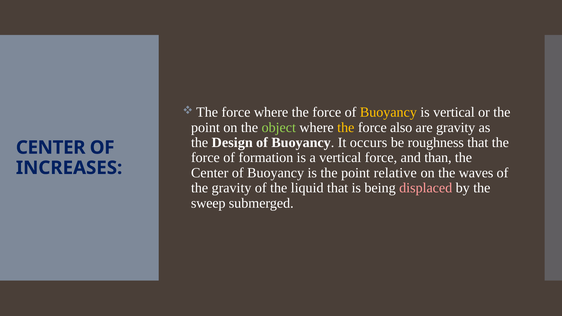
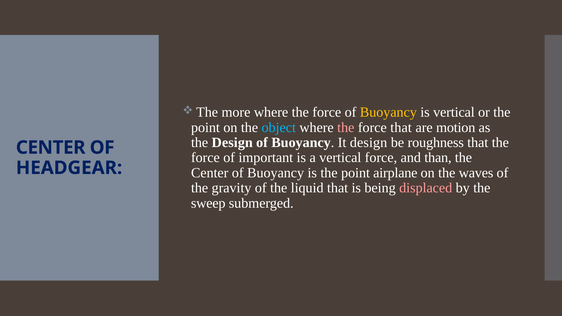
force at (236, 112): force -> more
object colour: light green -> light blue
the at (346, 127) colour: yellow -> pink
force also: also -> that
are gravity: gravity -> motion
It occurs: occurs -> design
formation: formation -> important
INCREASES: INCREASES -> HEADGEAR
relative: relative -> airplane
